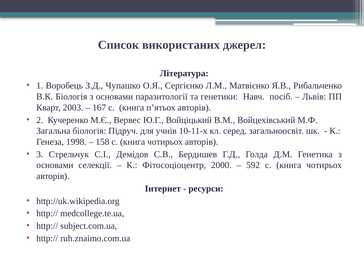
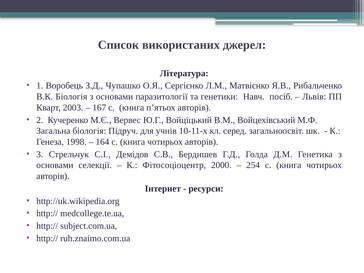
158: 158 -> 164
592: 592 -> 254
